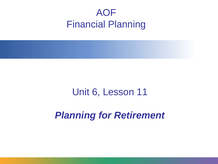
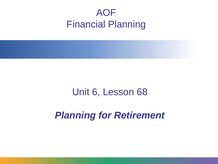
11: 11 -> 68
